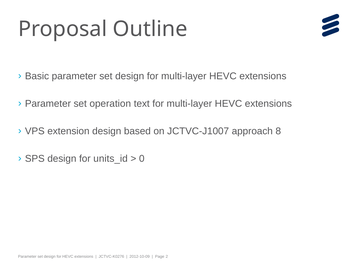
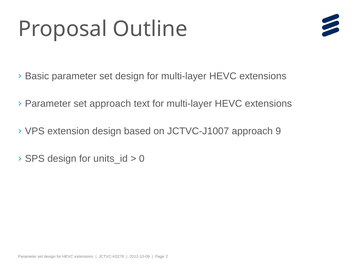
set operation: operation -> approach
8: 8 -> 9
